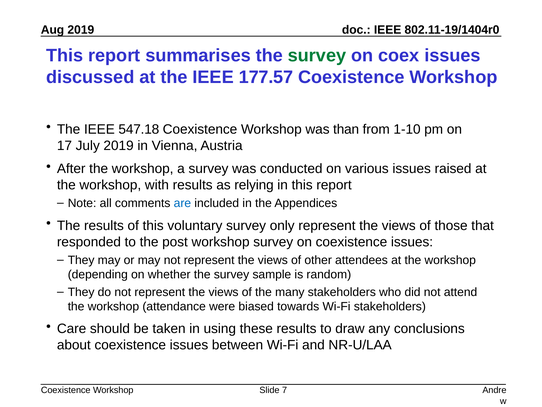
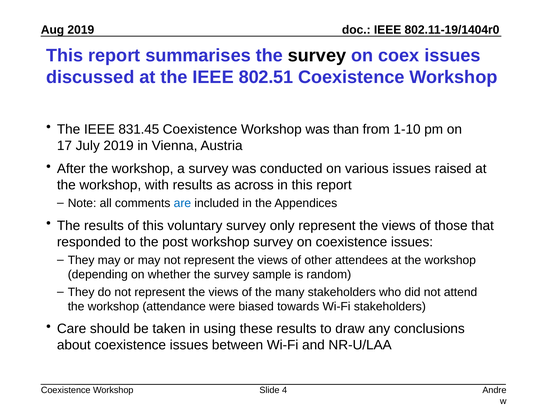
survey at (317, 55) colour: green -> black
177.57: 177.57 -> 802.51
547.18: 547.18 -> 831.45
relying: relying -> across
7: 7 -> 4
